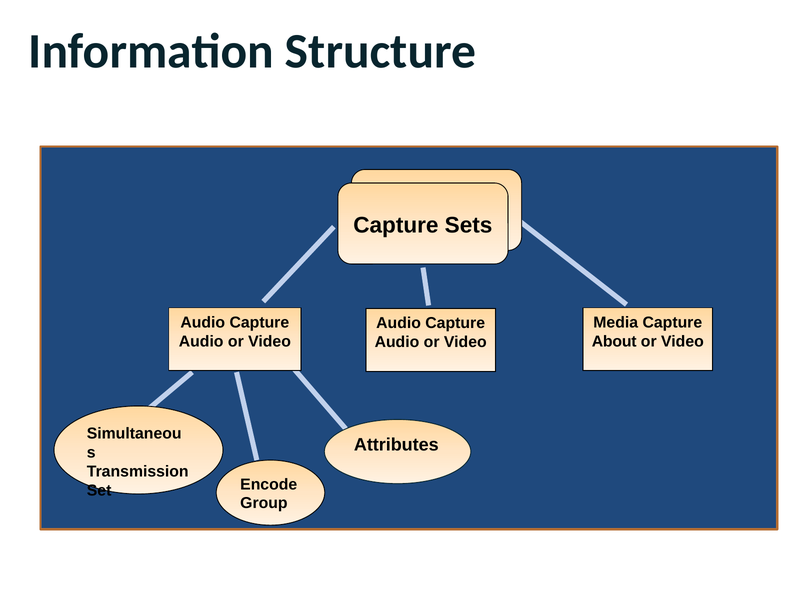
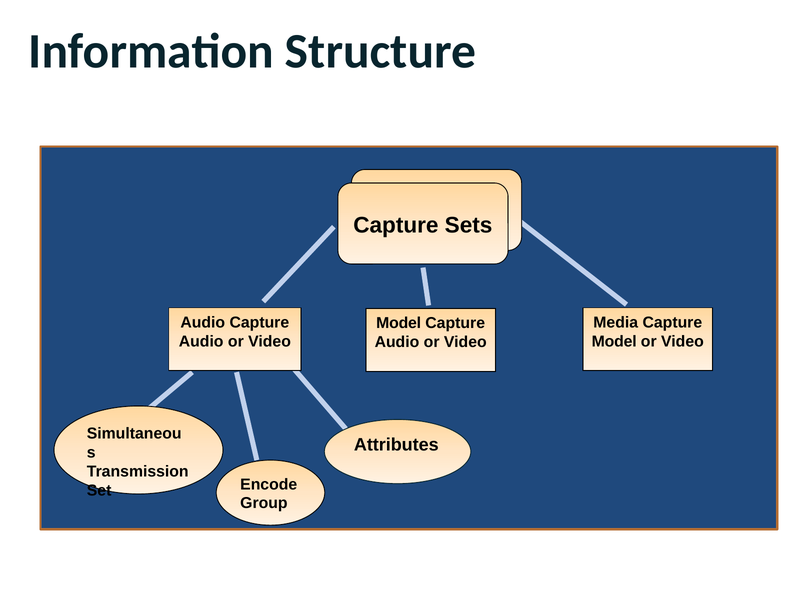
Audio at (399, 323): Audio -> Model
About at (614, 341): About -> Model
